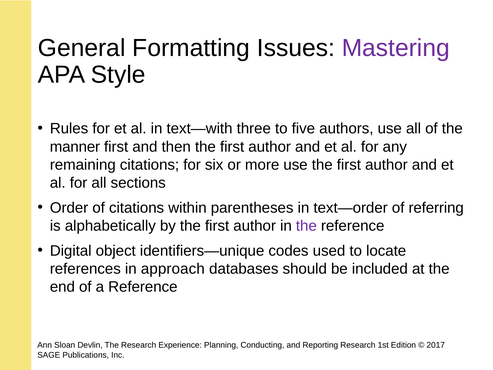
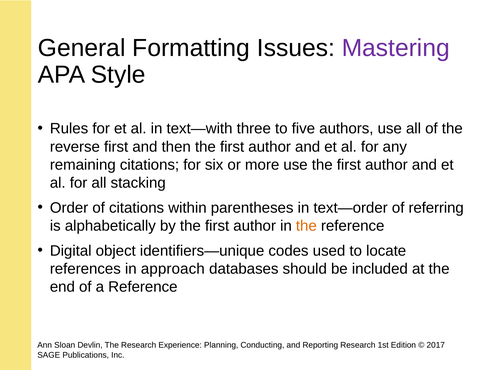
manner: manner -> reverse
sections: sections -> stacking
the at (306, 226) colour: purple -> orange
